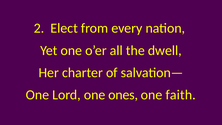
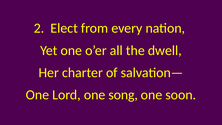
ones: ones -> song
faith: faith -> soon
